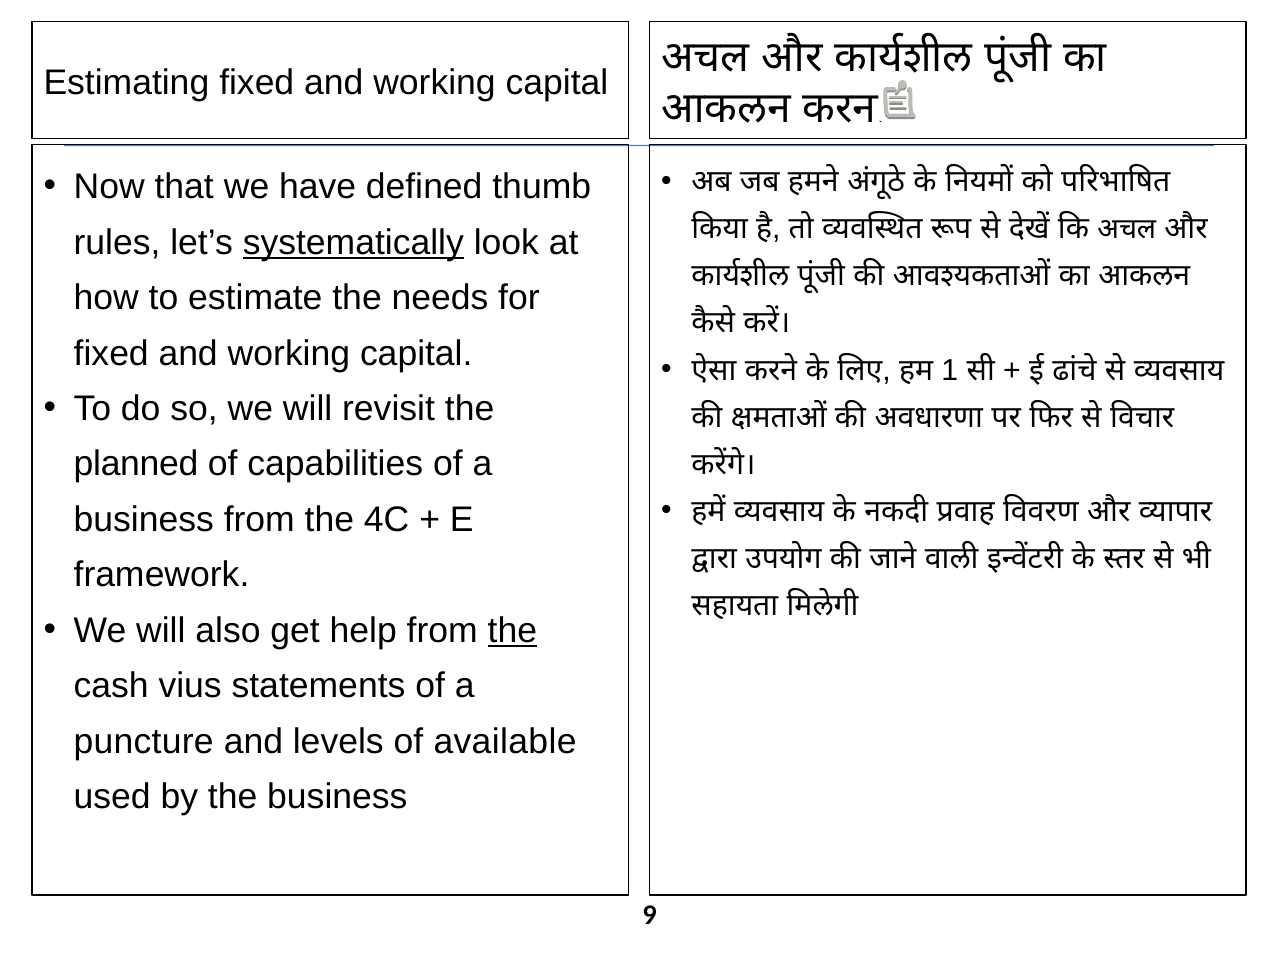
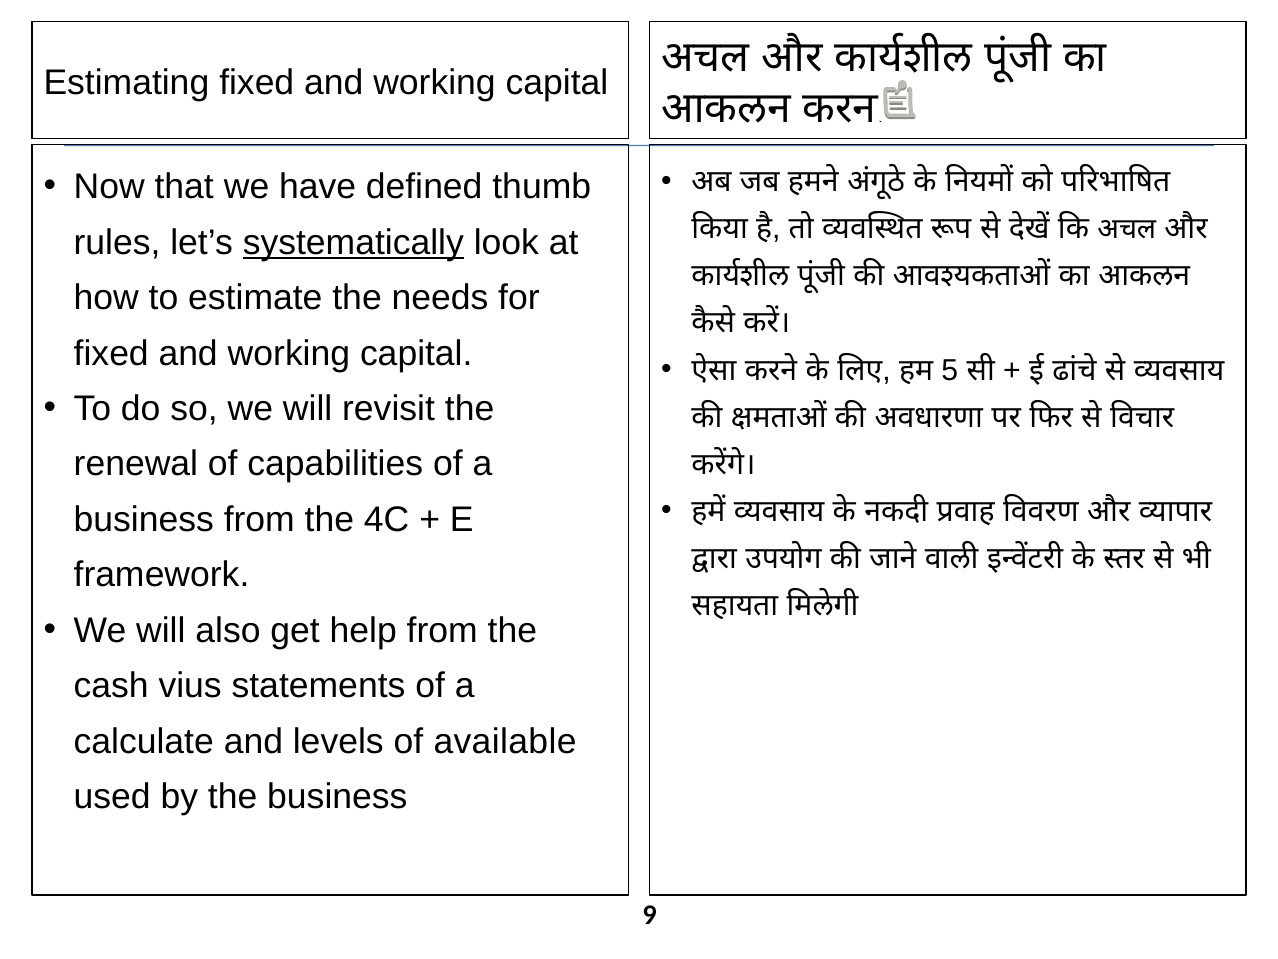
1: 1 -> 5
planned: planned -> renewal
the at (512, 630) underline: present -> none
puncture: puncture -> calculate
